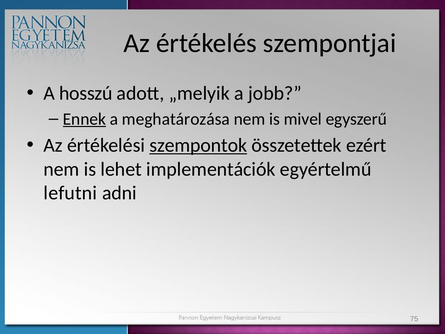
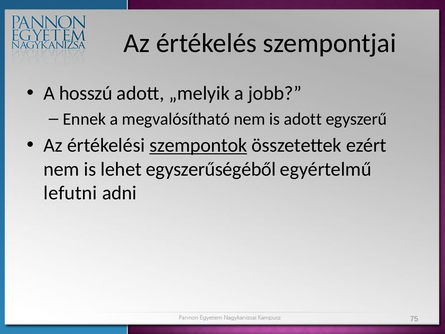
Ennek underline: present -> none
meghatározása: meghatározása -> megvalósítható
is mivel: mivel -> adott
implementációk: implementációk -> egyszerűségéből
